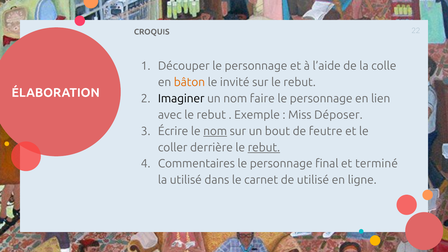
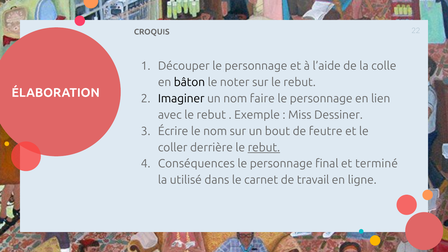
bâton colour: orange -> black
invité: invité -> noter
Déposer: Déposer -> Dessiner
nom at (215, 131) underline: present -> none
Commentaires: Commentaires -> Conséquences
de utilisé: utilisé -> travail
